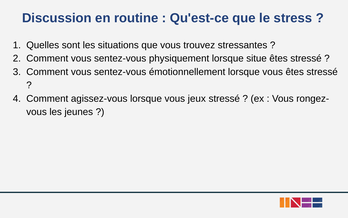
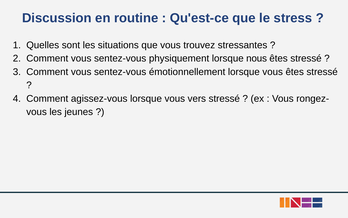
situe: situe -> nous
jeux: jeux -> vers
